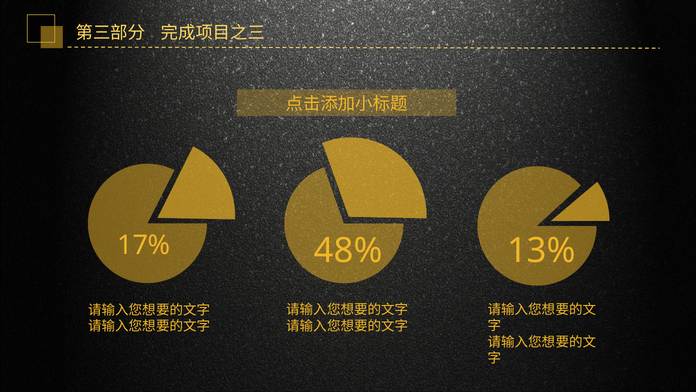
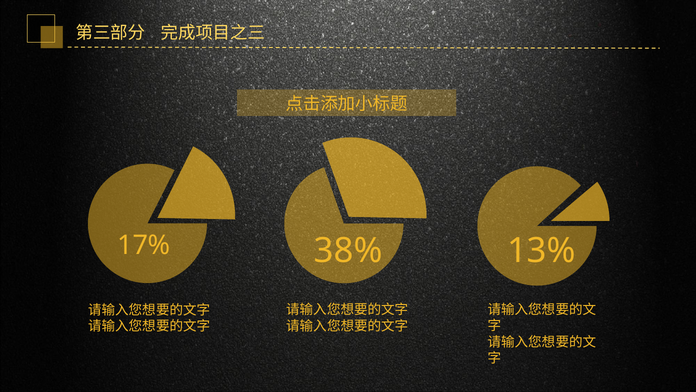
48%: 48% -> 38%
